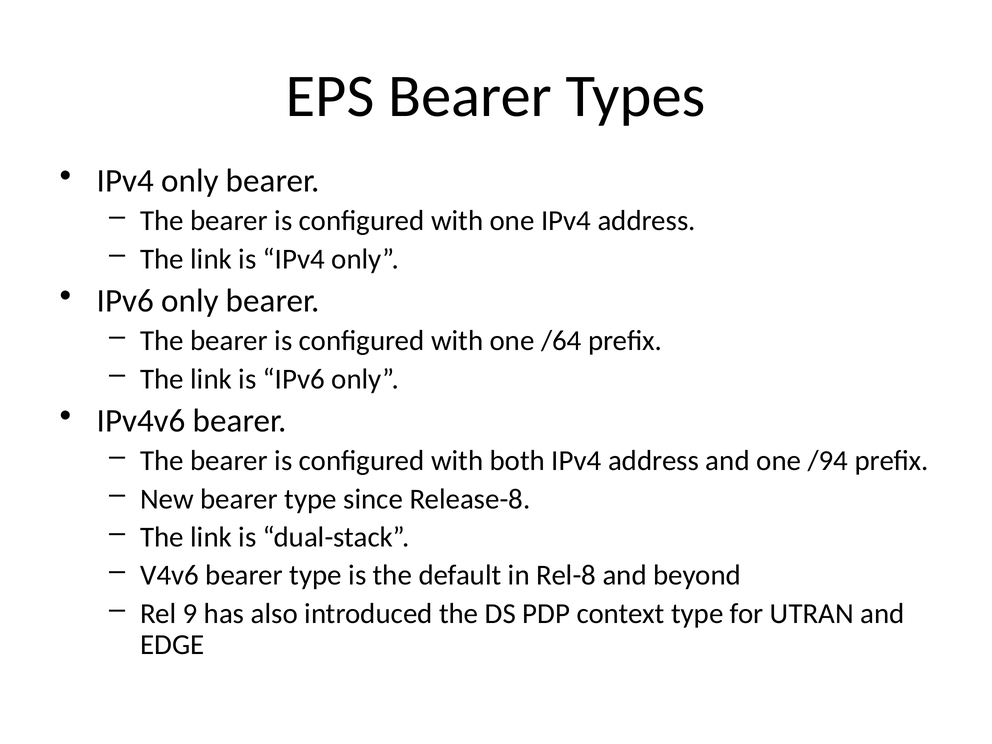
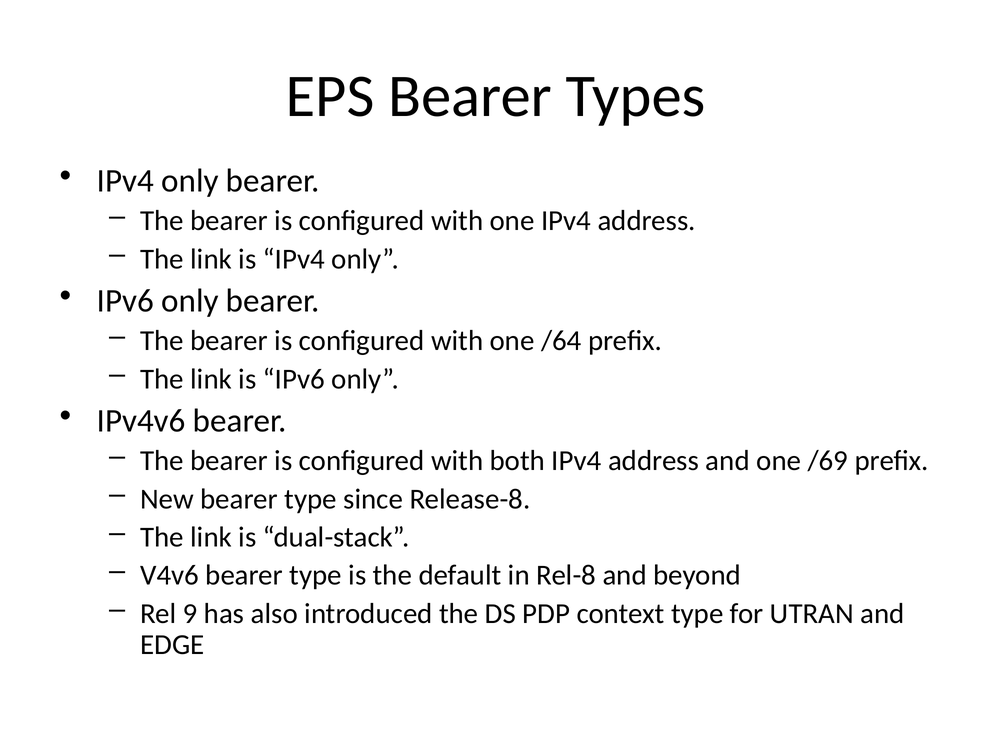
/94: /94 -> /69
